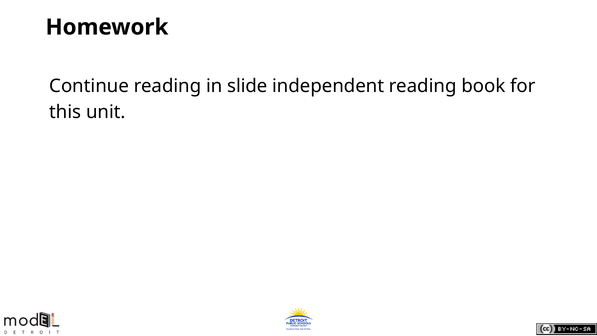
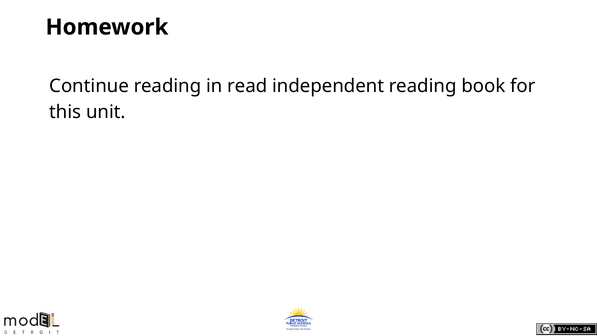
slide: slide -> read
